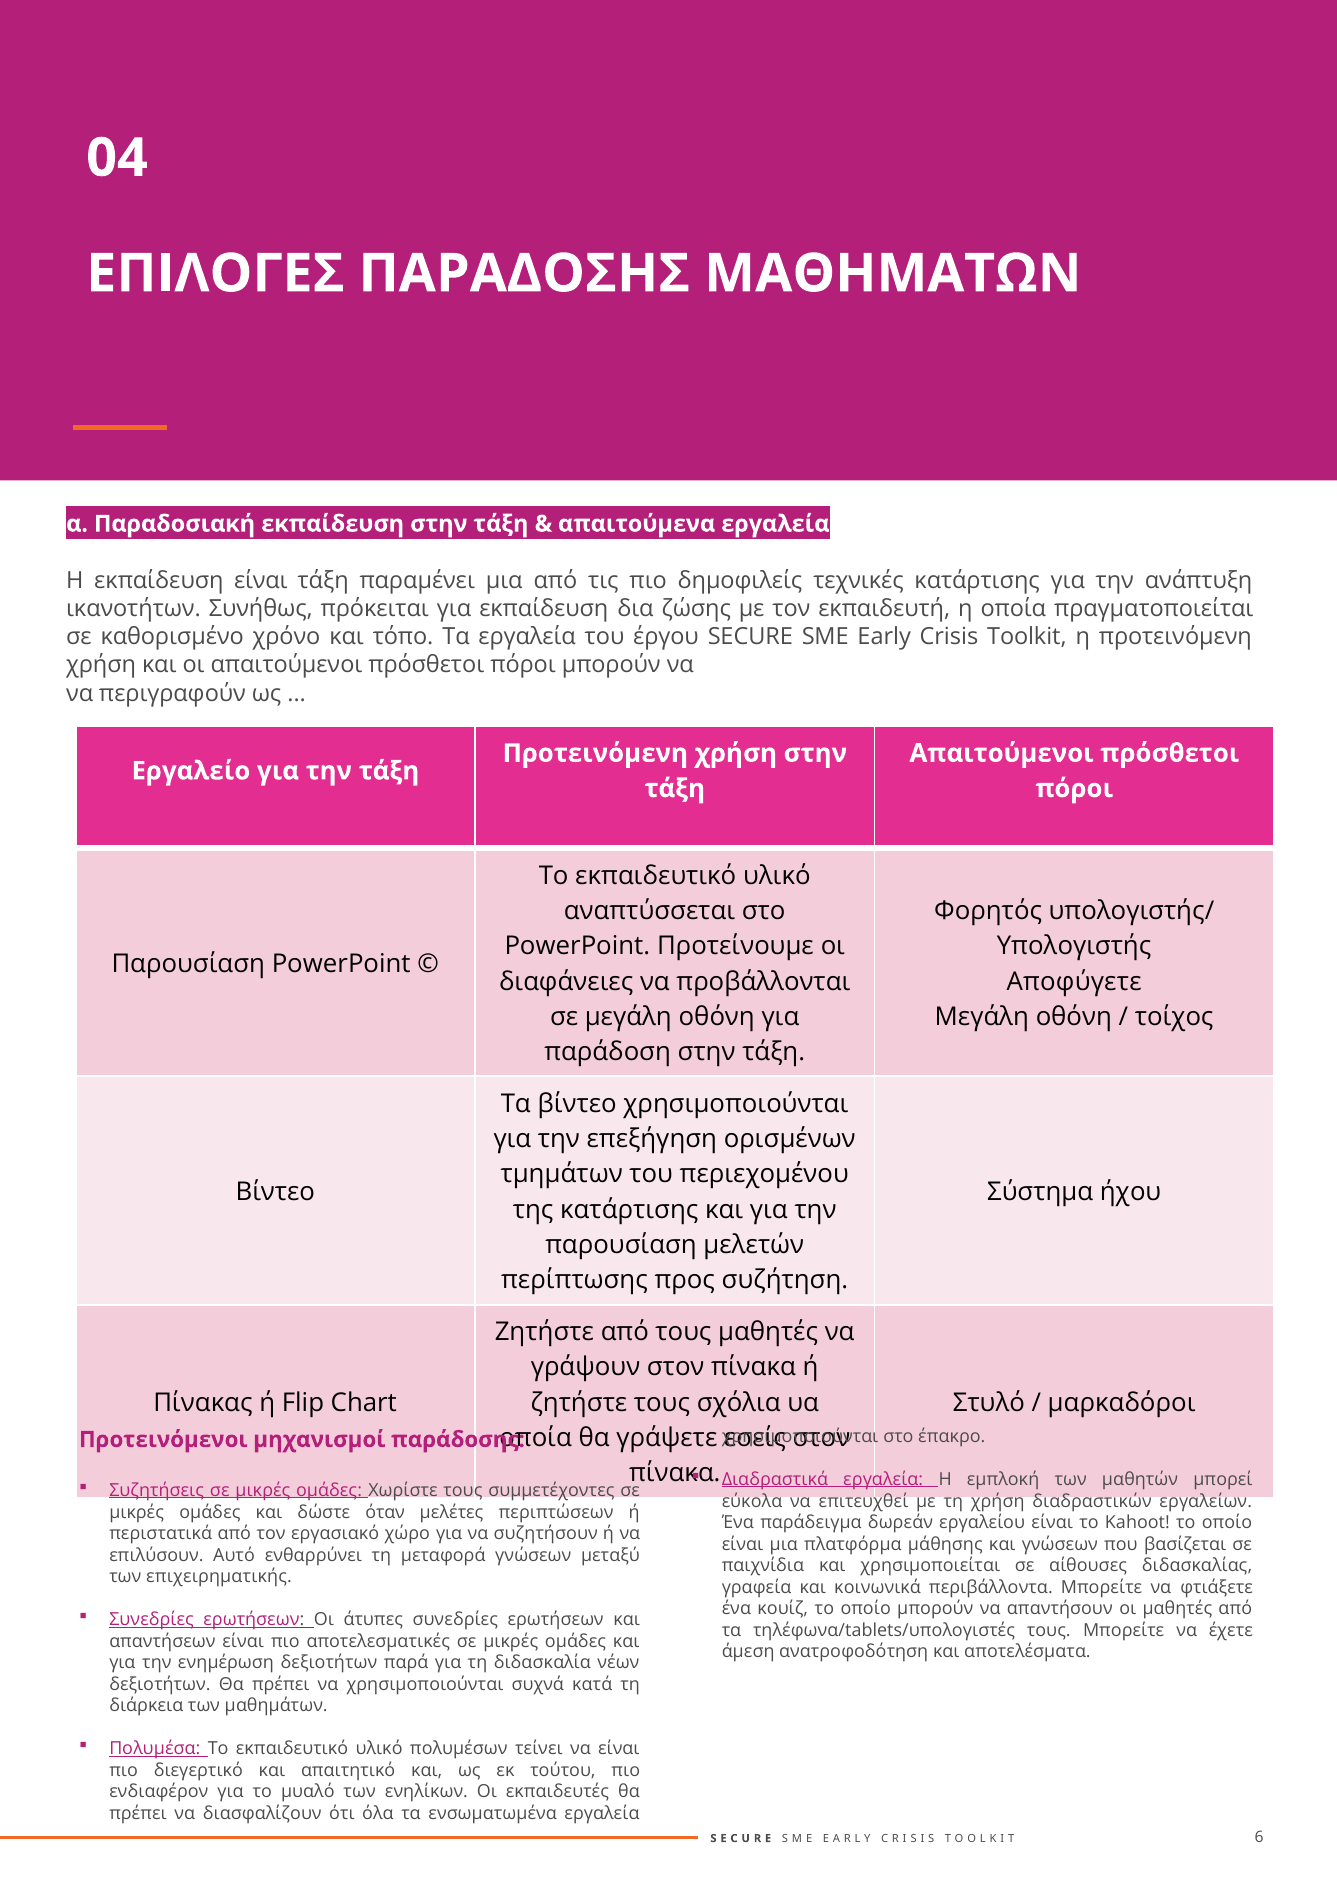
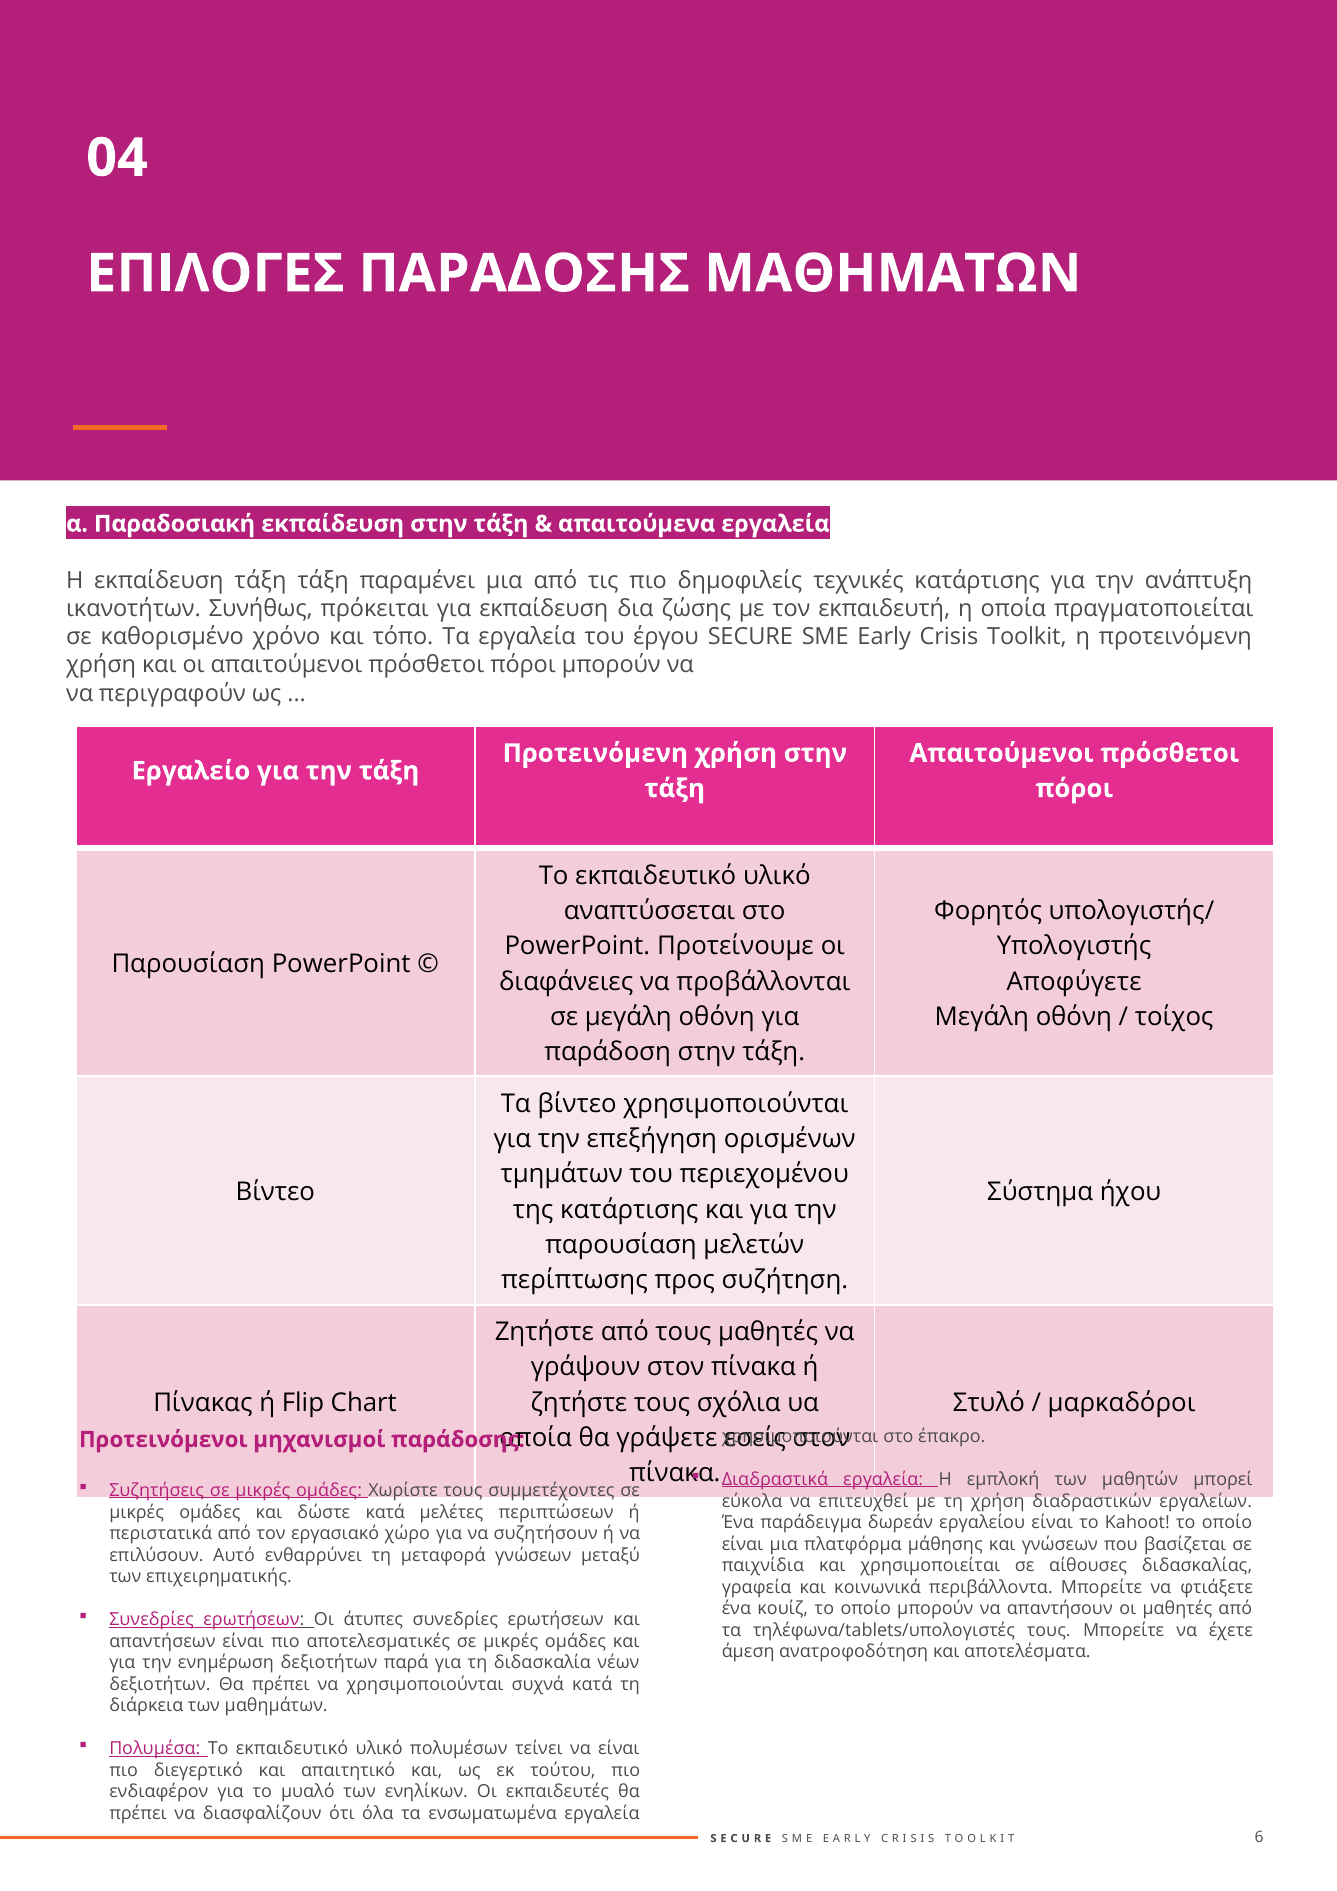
εκπαίδευση είναι: είναι -> τάξη
δώστε όταν: όταν -> κατά
